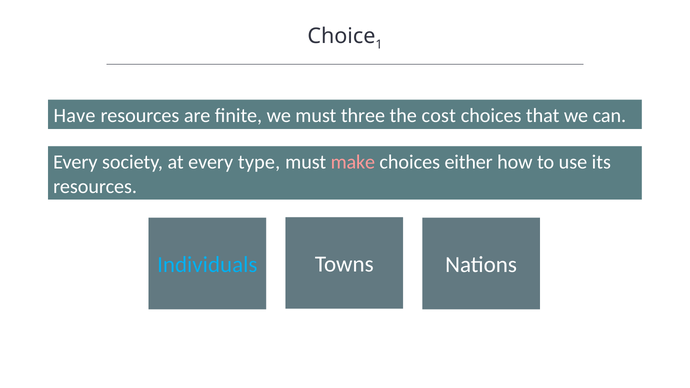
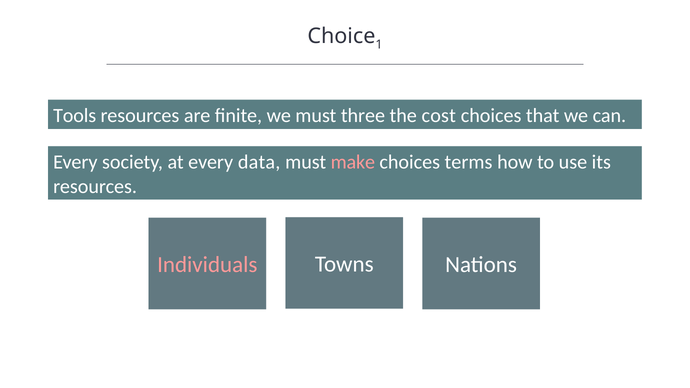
Have: Have -> Tools
type: type -> data
either: either -> terms
Individuals colour: light blue -> pink
